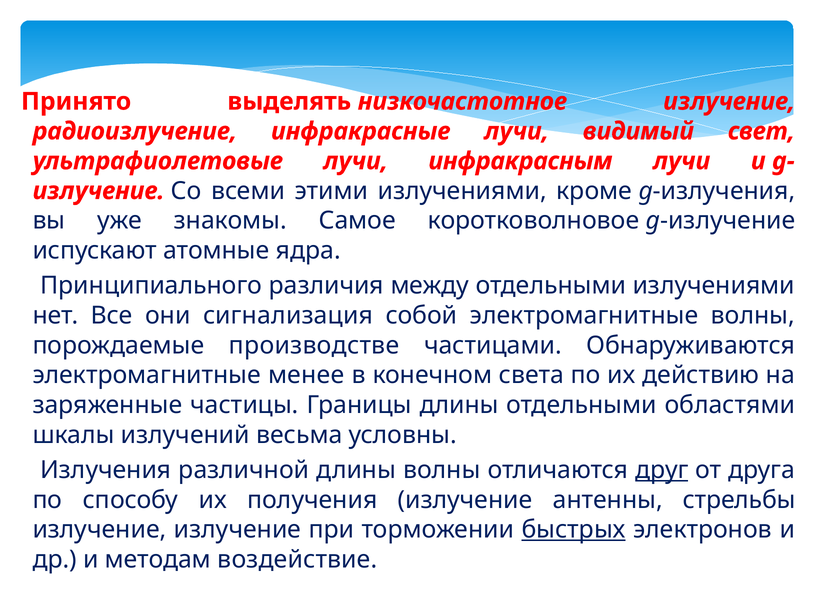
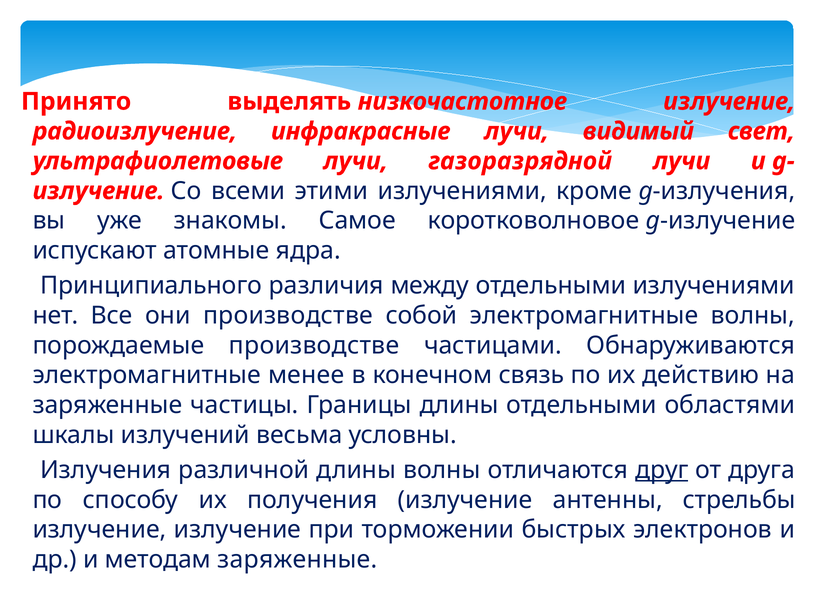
инфракрасным: инфракрасным -> газоразрядной
они сигнализация: сигнализация -> производстве
света: света -> связь
быстрых underline: present -> none
методам воздействие: воздействие -> заряженные
